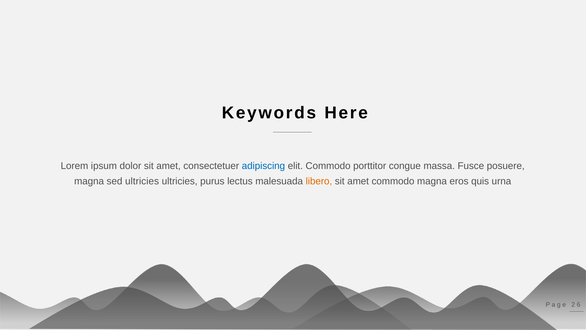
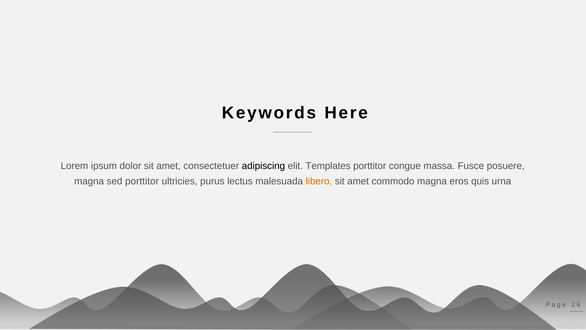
adipiscing colour: blue -> black
elit Commodo: Commodo -> Templates
sed ultricies: ultricies -> porttitor
